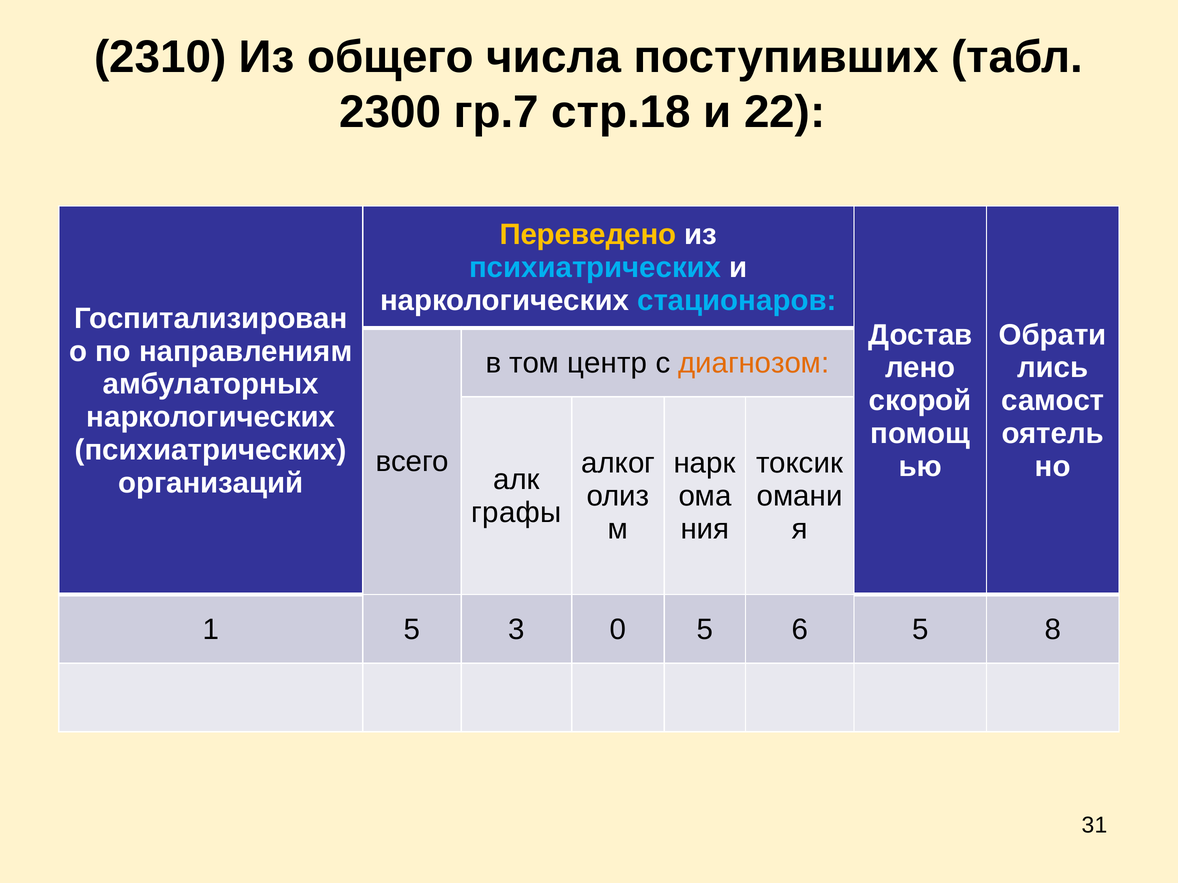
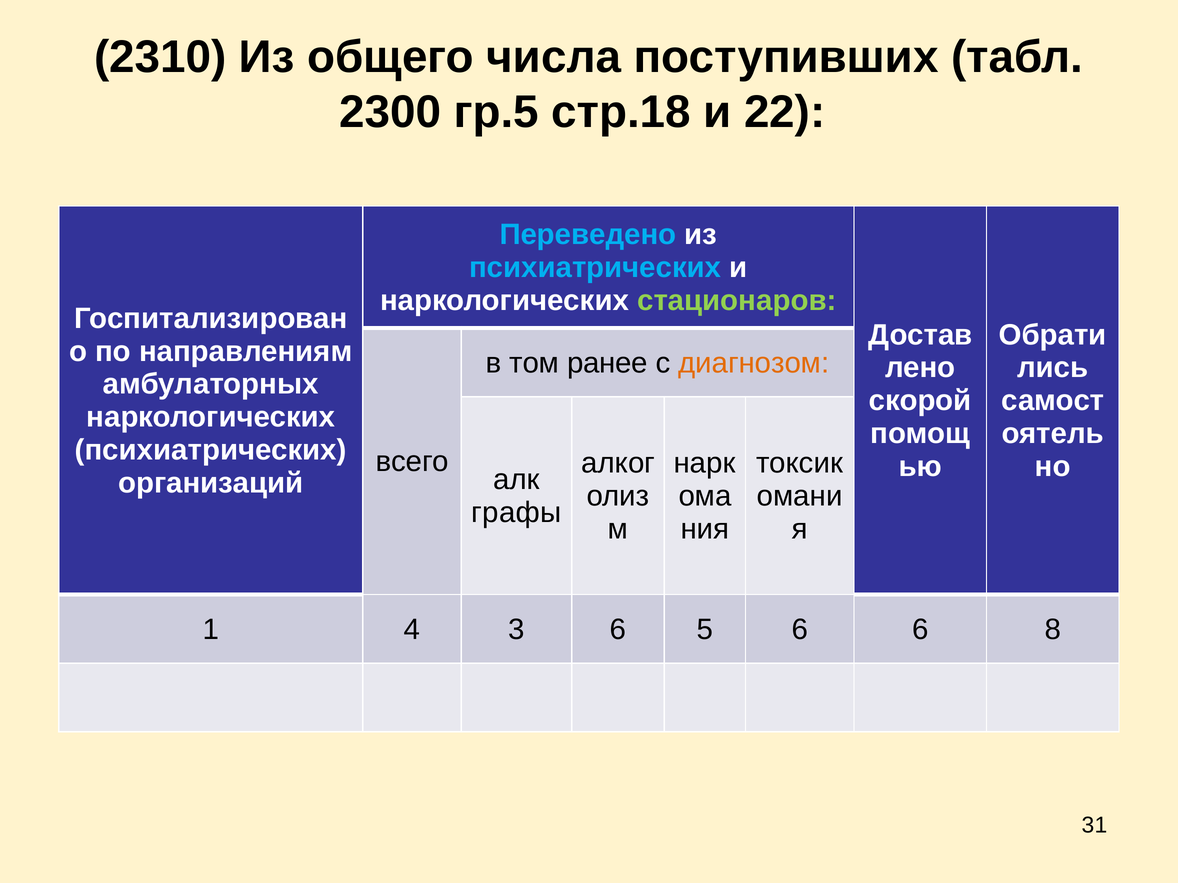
гр.7: гр.7 -> гр.5
Переведено colour: yellow -> light blue
стационаров colour: light blue -> light green
центр: центр -> ранее
1 5: 5 -> 4
3 0: 0 -> 6
6 5: 5 -> 6
